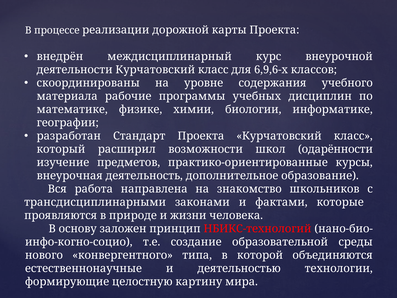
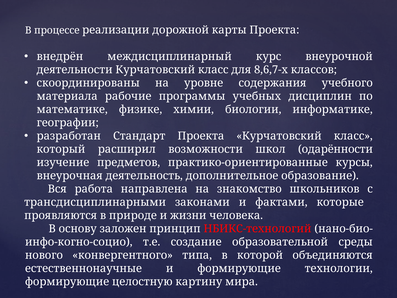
6,9,6-х: 6,9,6-х -> 8,6,7-х
и деятельностью: деятельностью -> формирующие
